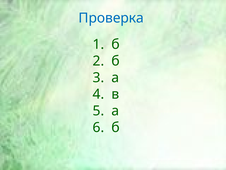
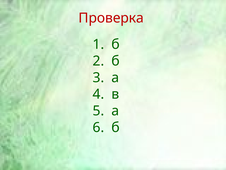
Проверка colour: blue -> red
